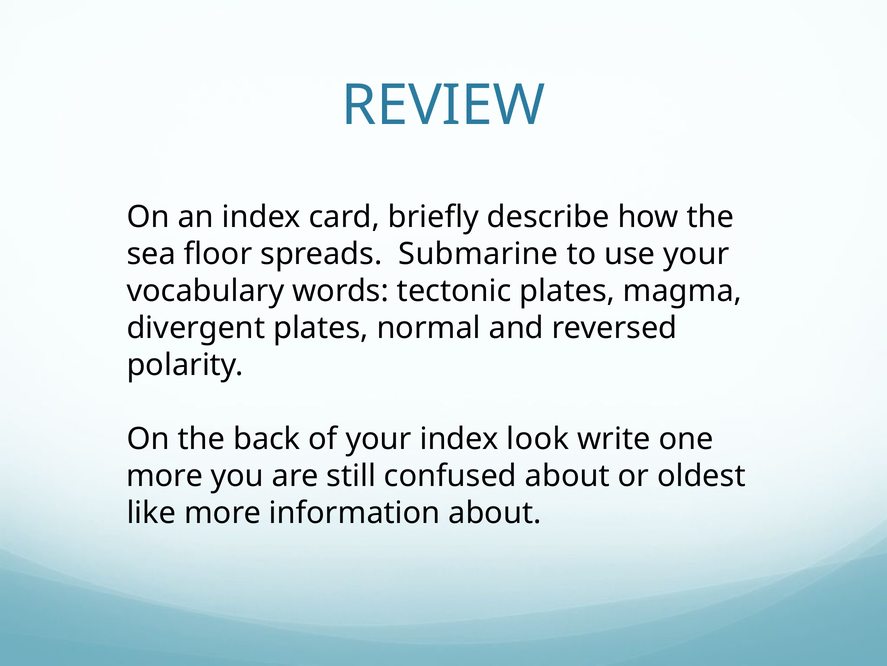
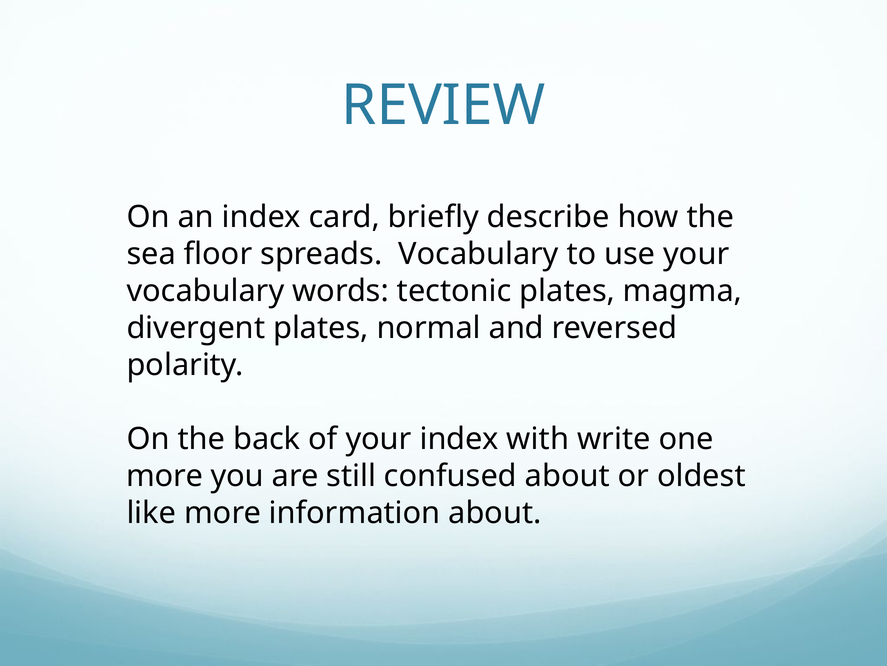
spreads Submarine: Submarine -> Vocabulary
look: look -> with
